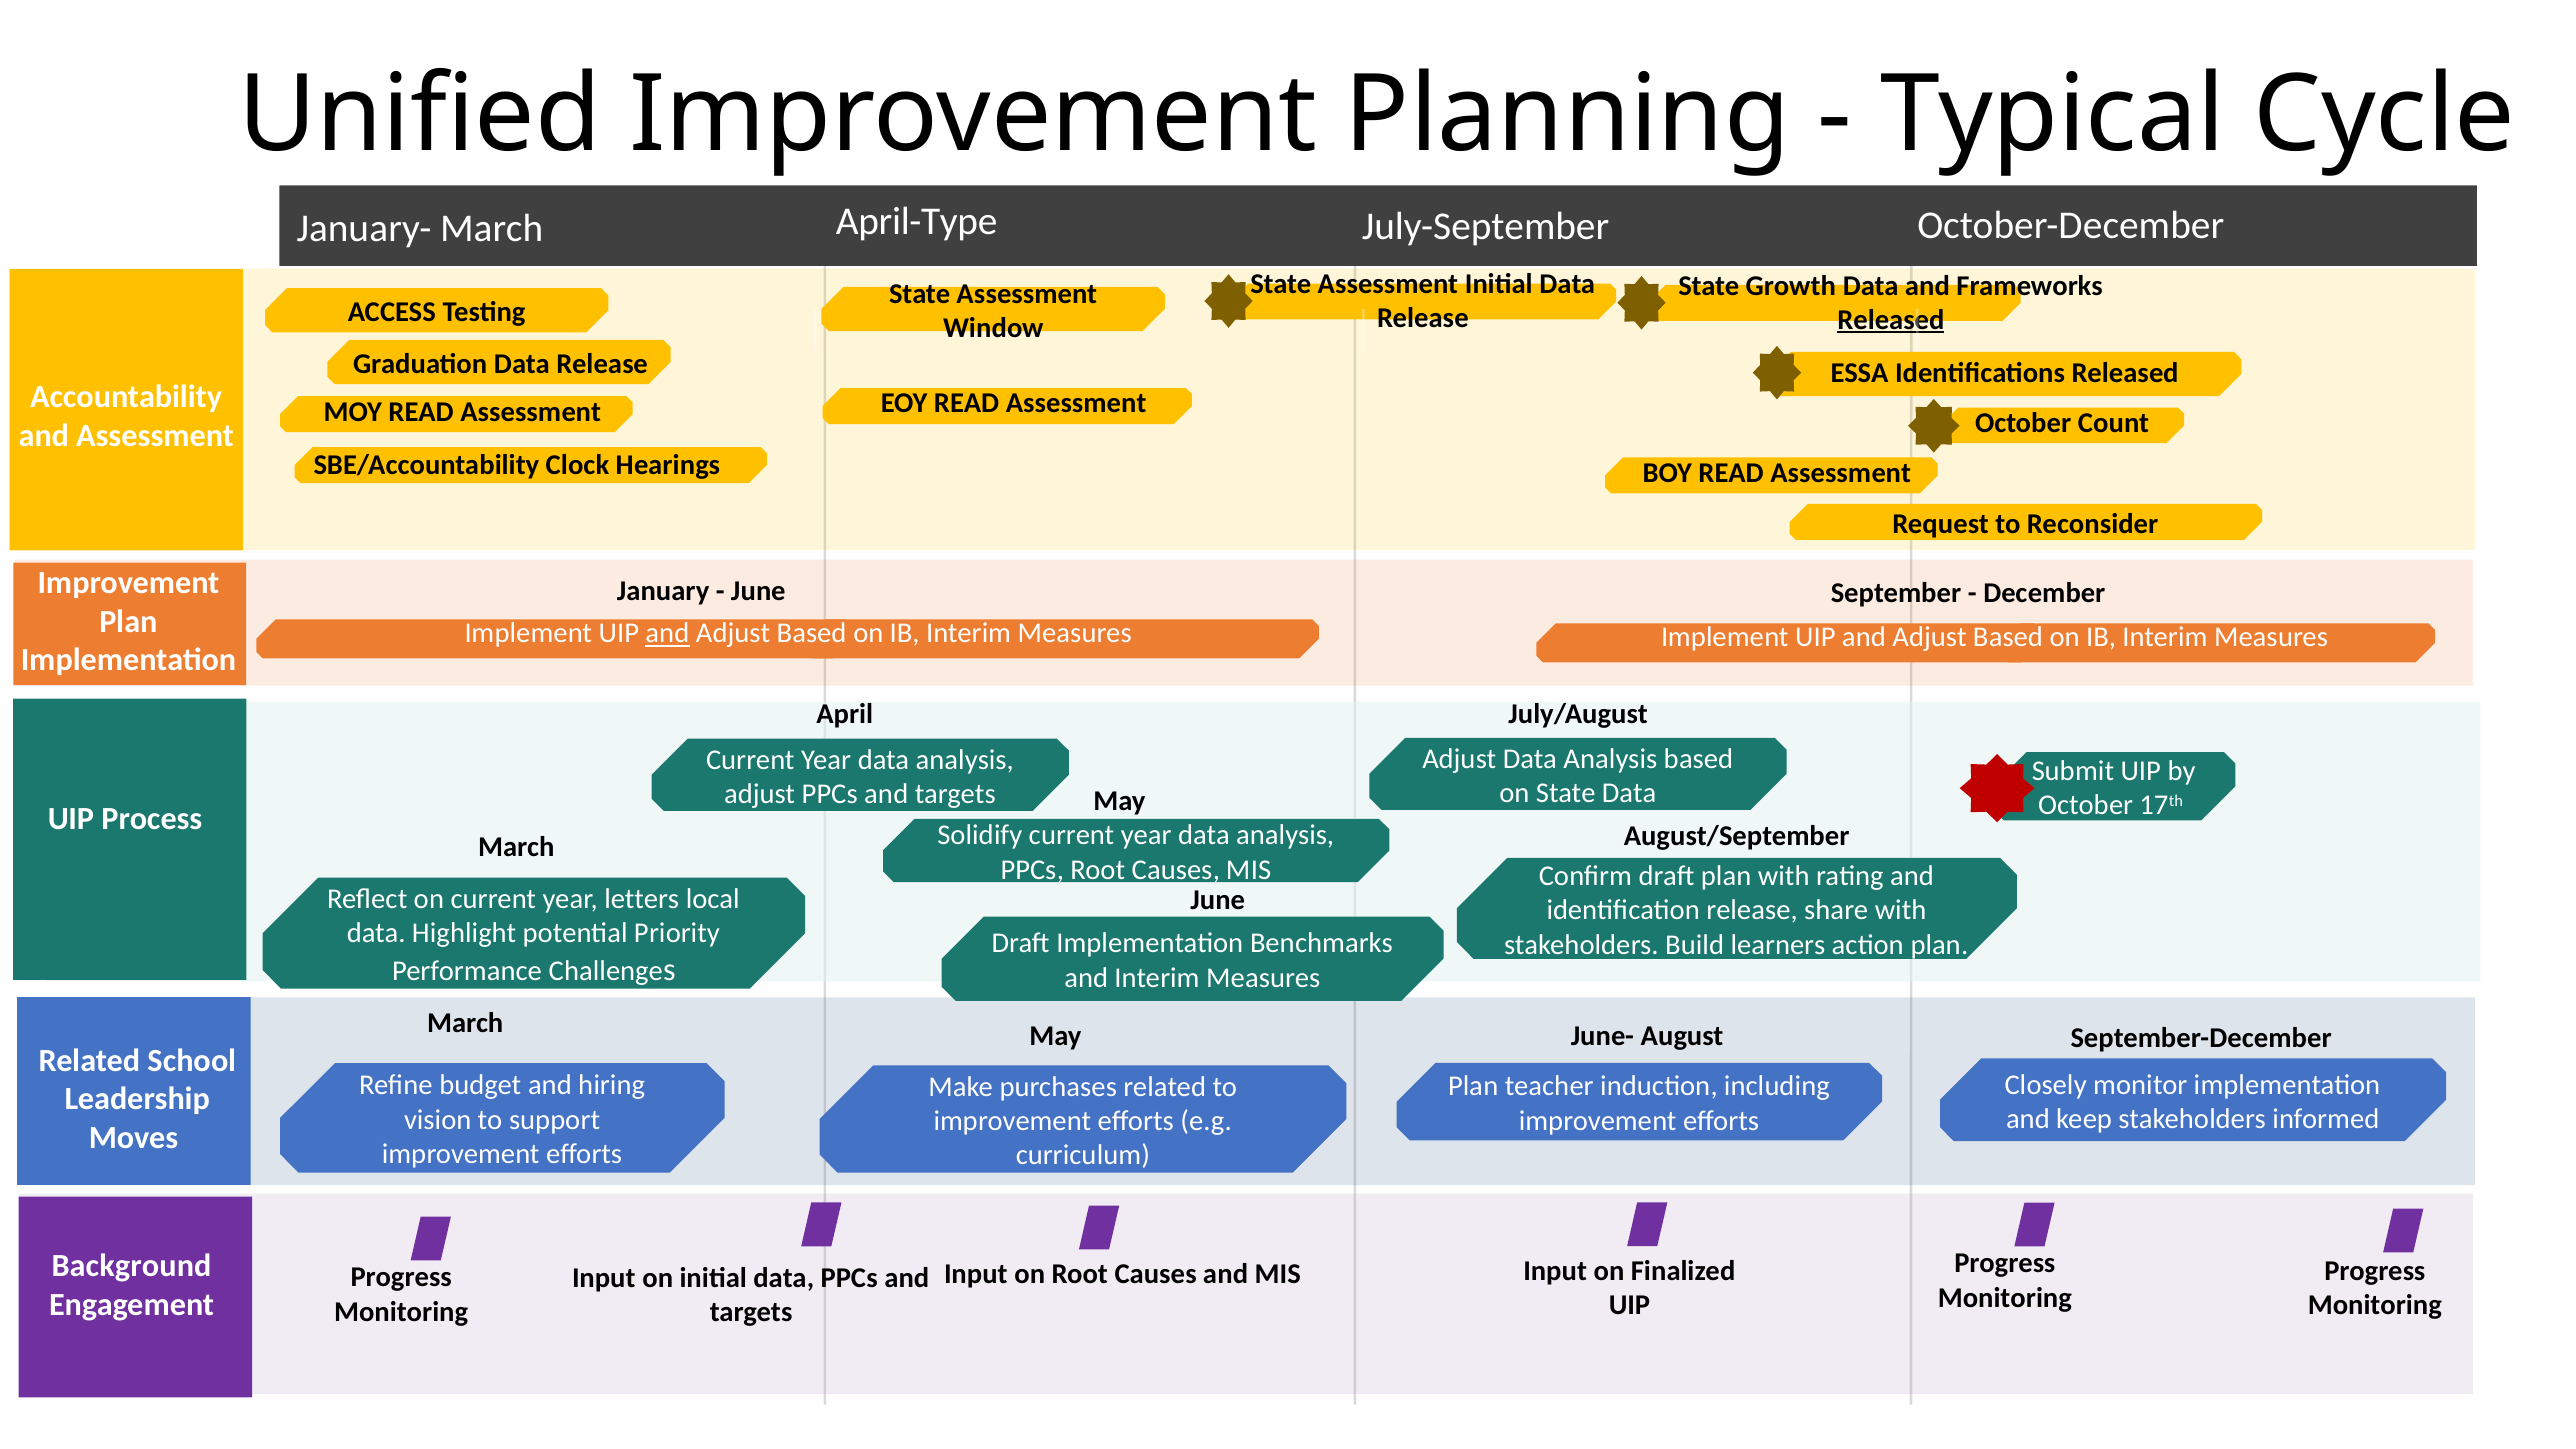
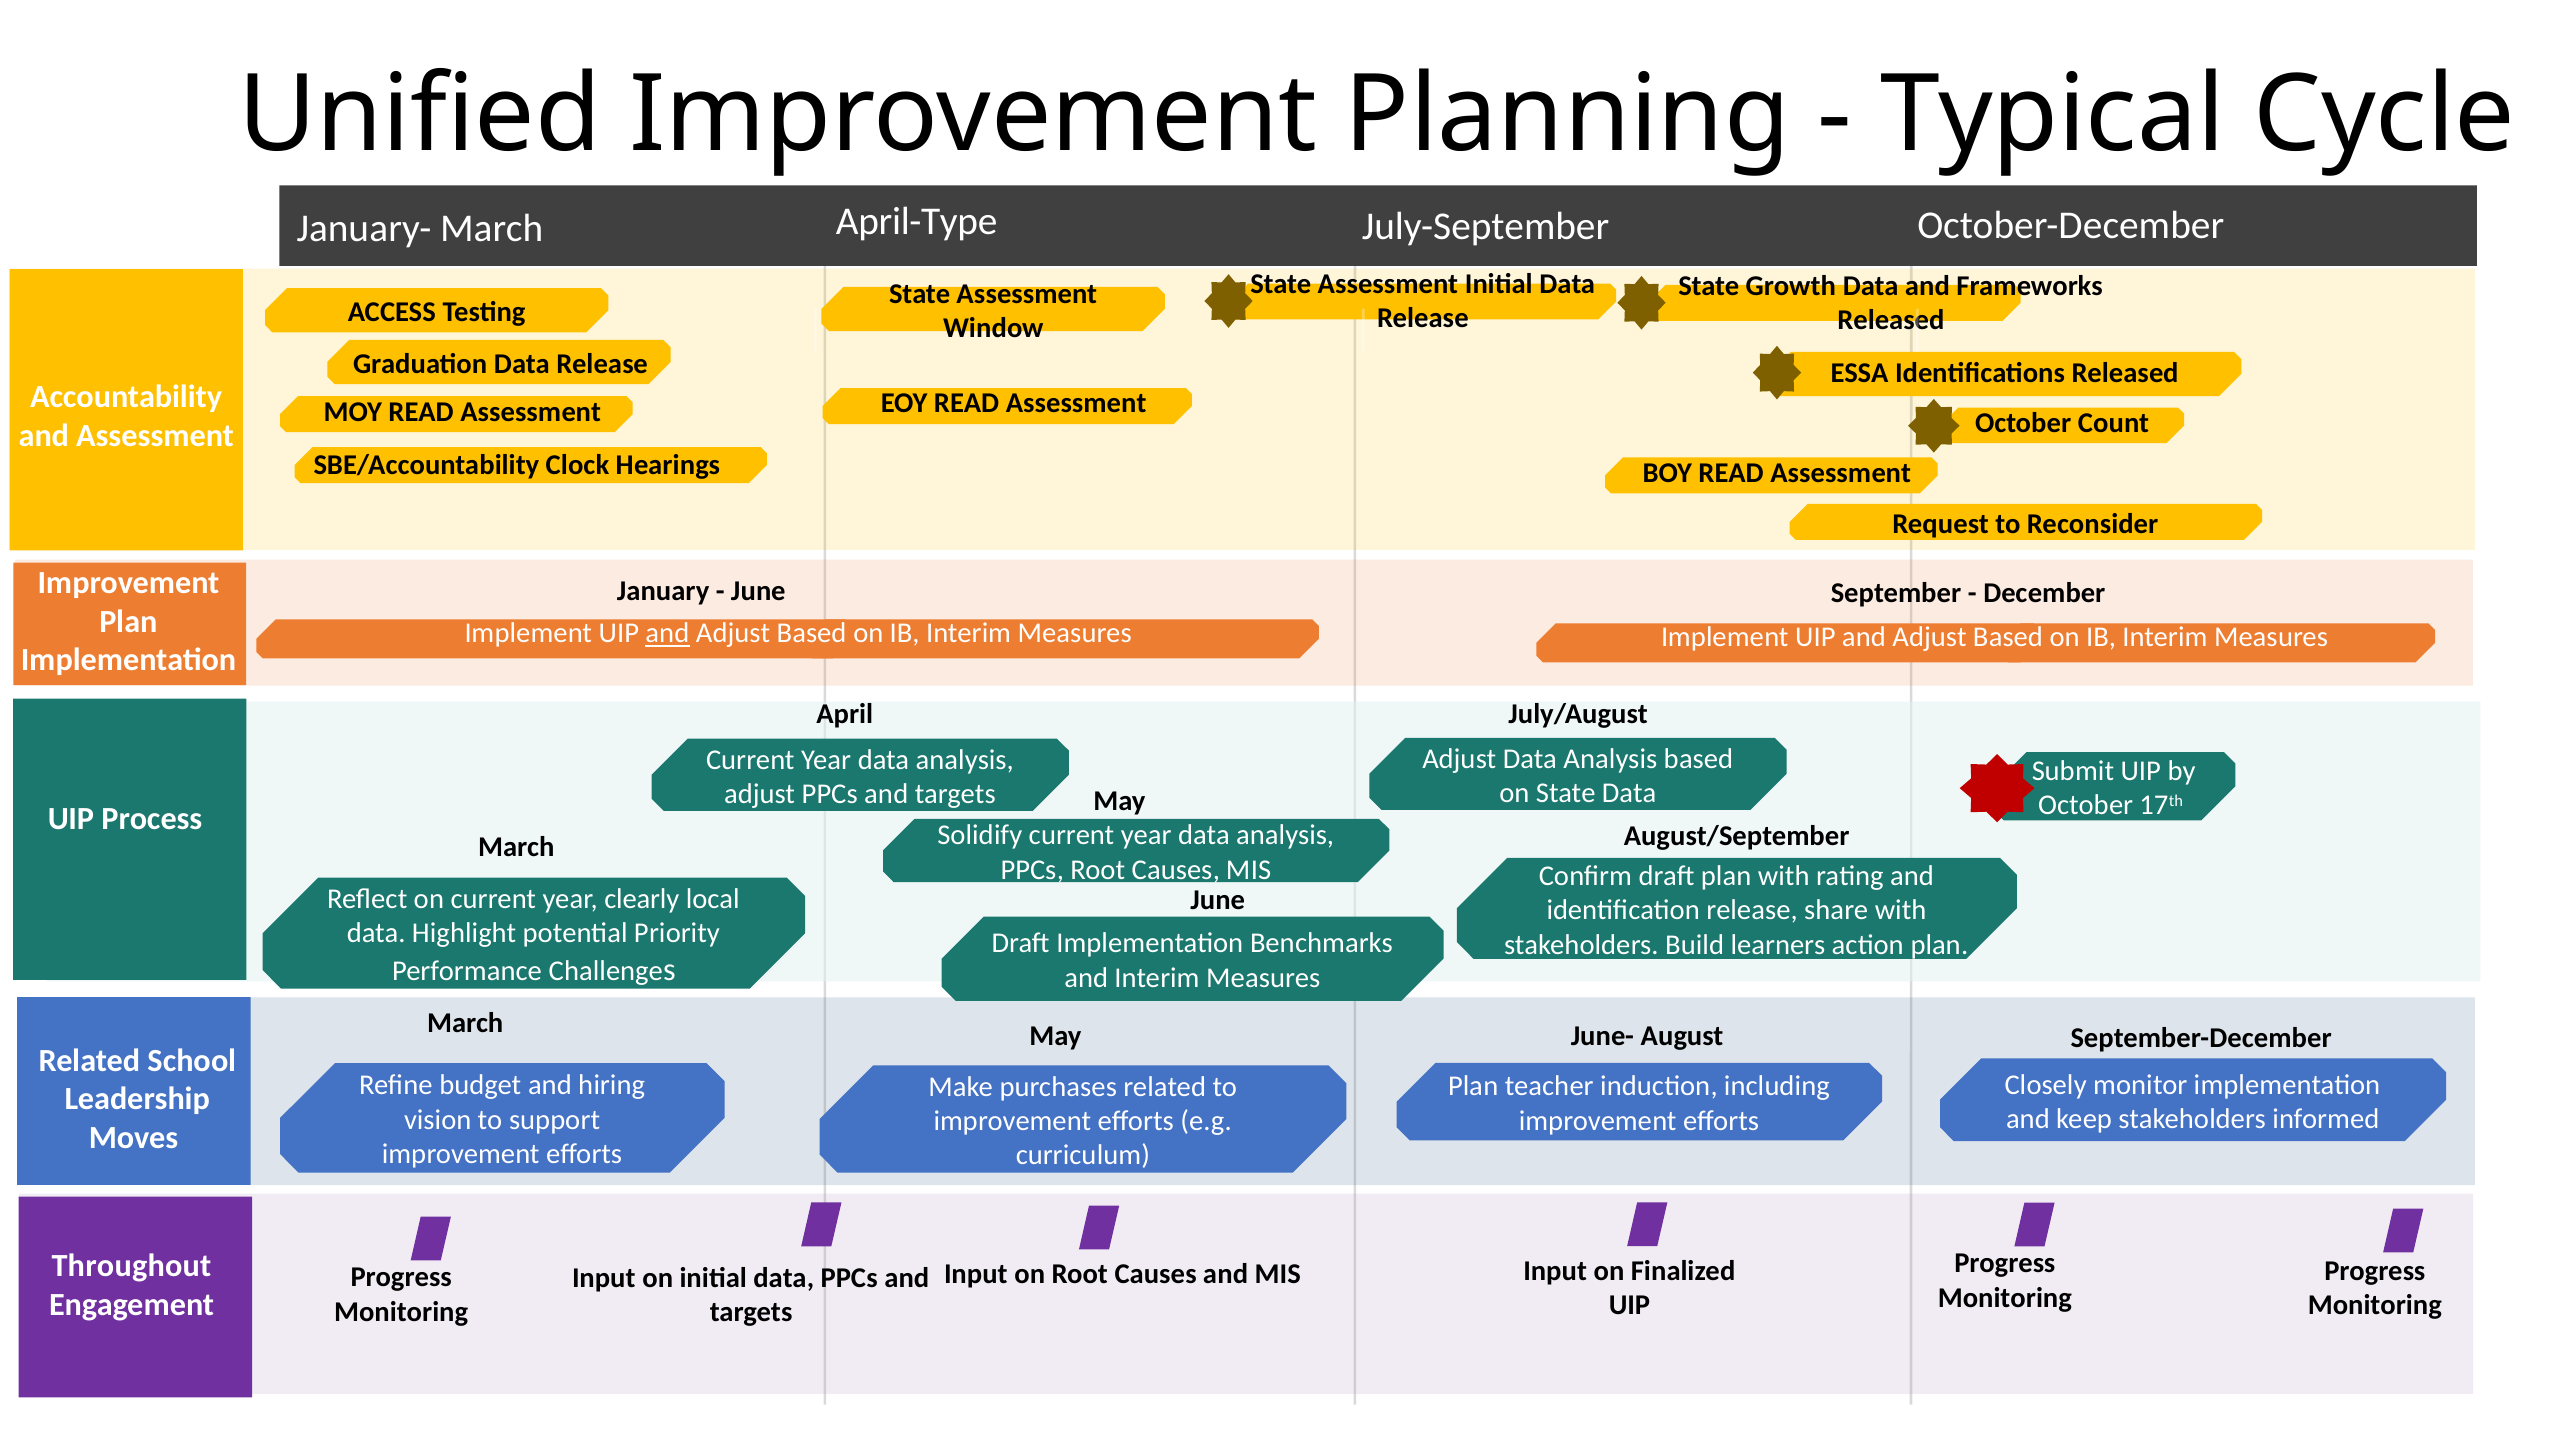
Released at (1891, 320) underline: present -> none
letters: letters -> clearly
Background: Background -> Throughout
